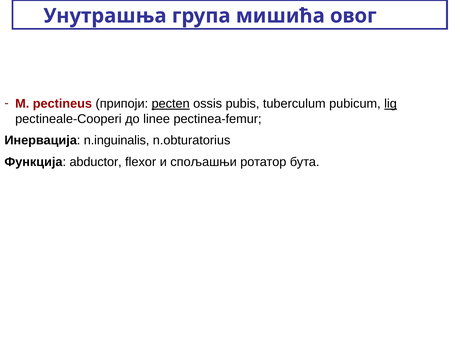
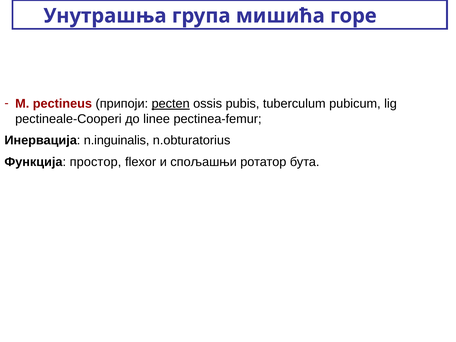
овог: овог -> горе
lig underline: present -> none
abductor: abductor -> простор
